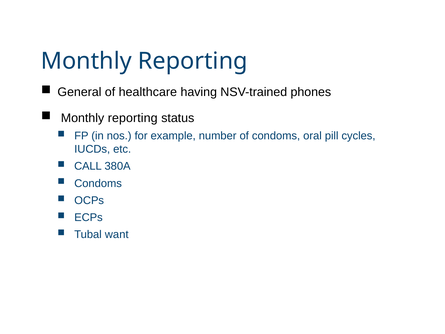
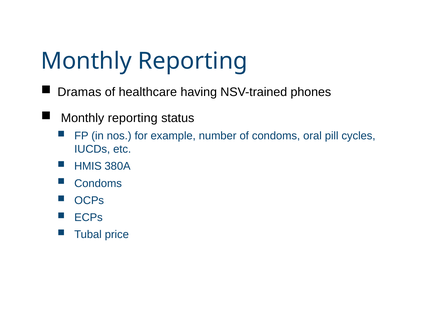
General: General -> Dramas
CALL: CALL -> HMIS
want: want -> price
